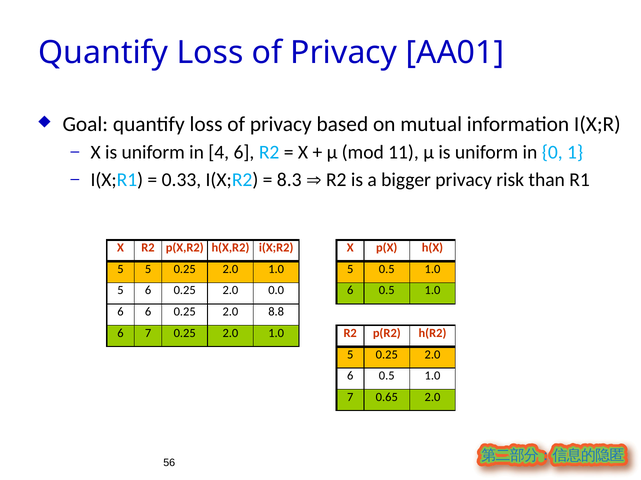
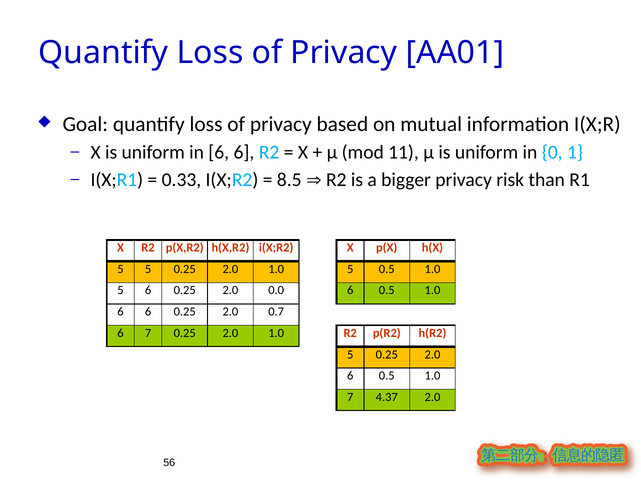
in 4: 4 -> 6
8.3: 8.3 -> 8.5
8.8: 8.8 -> 0.7
0.65: 0.65 -> 4.37
